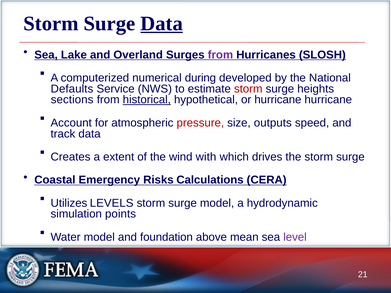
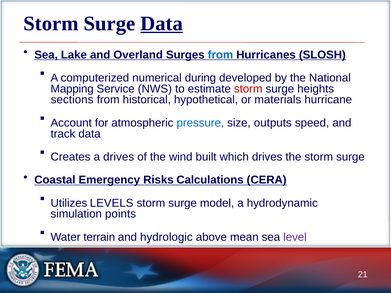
from at (220, 55) colour: purple -> blue
Defaults: Defaults -> Mapping
historical underline: present -> none
or hurricane: hurricane -> materials
pressure colour: red -> blue
a extent: extent -> drives
with: with -> built
Water model: model -> terrain
foundation: foundation -> hydrologic
